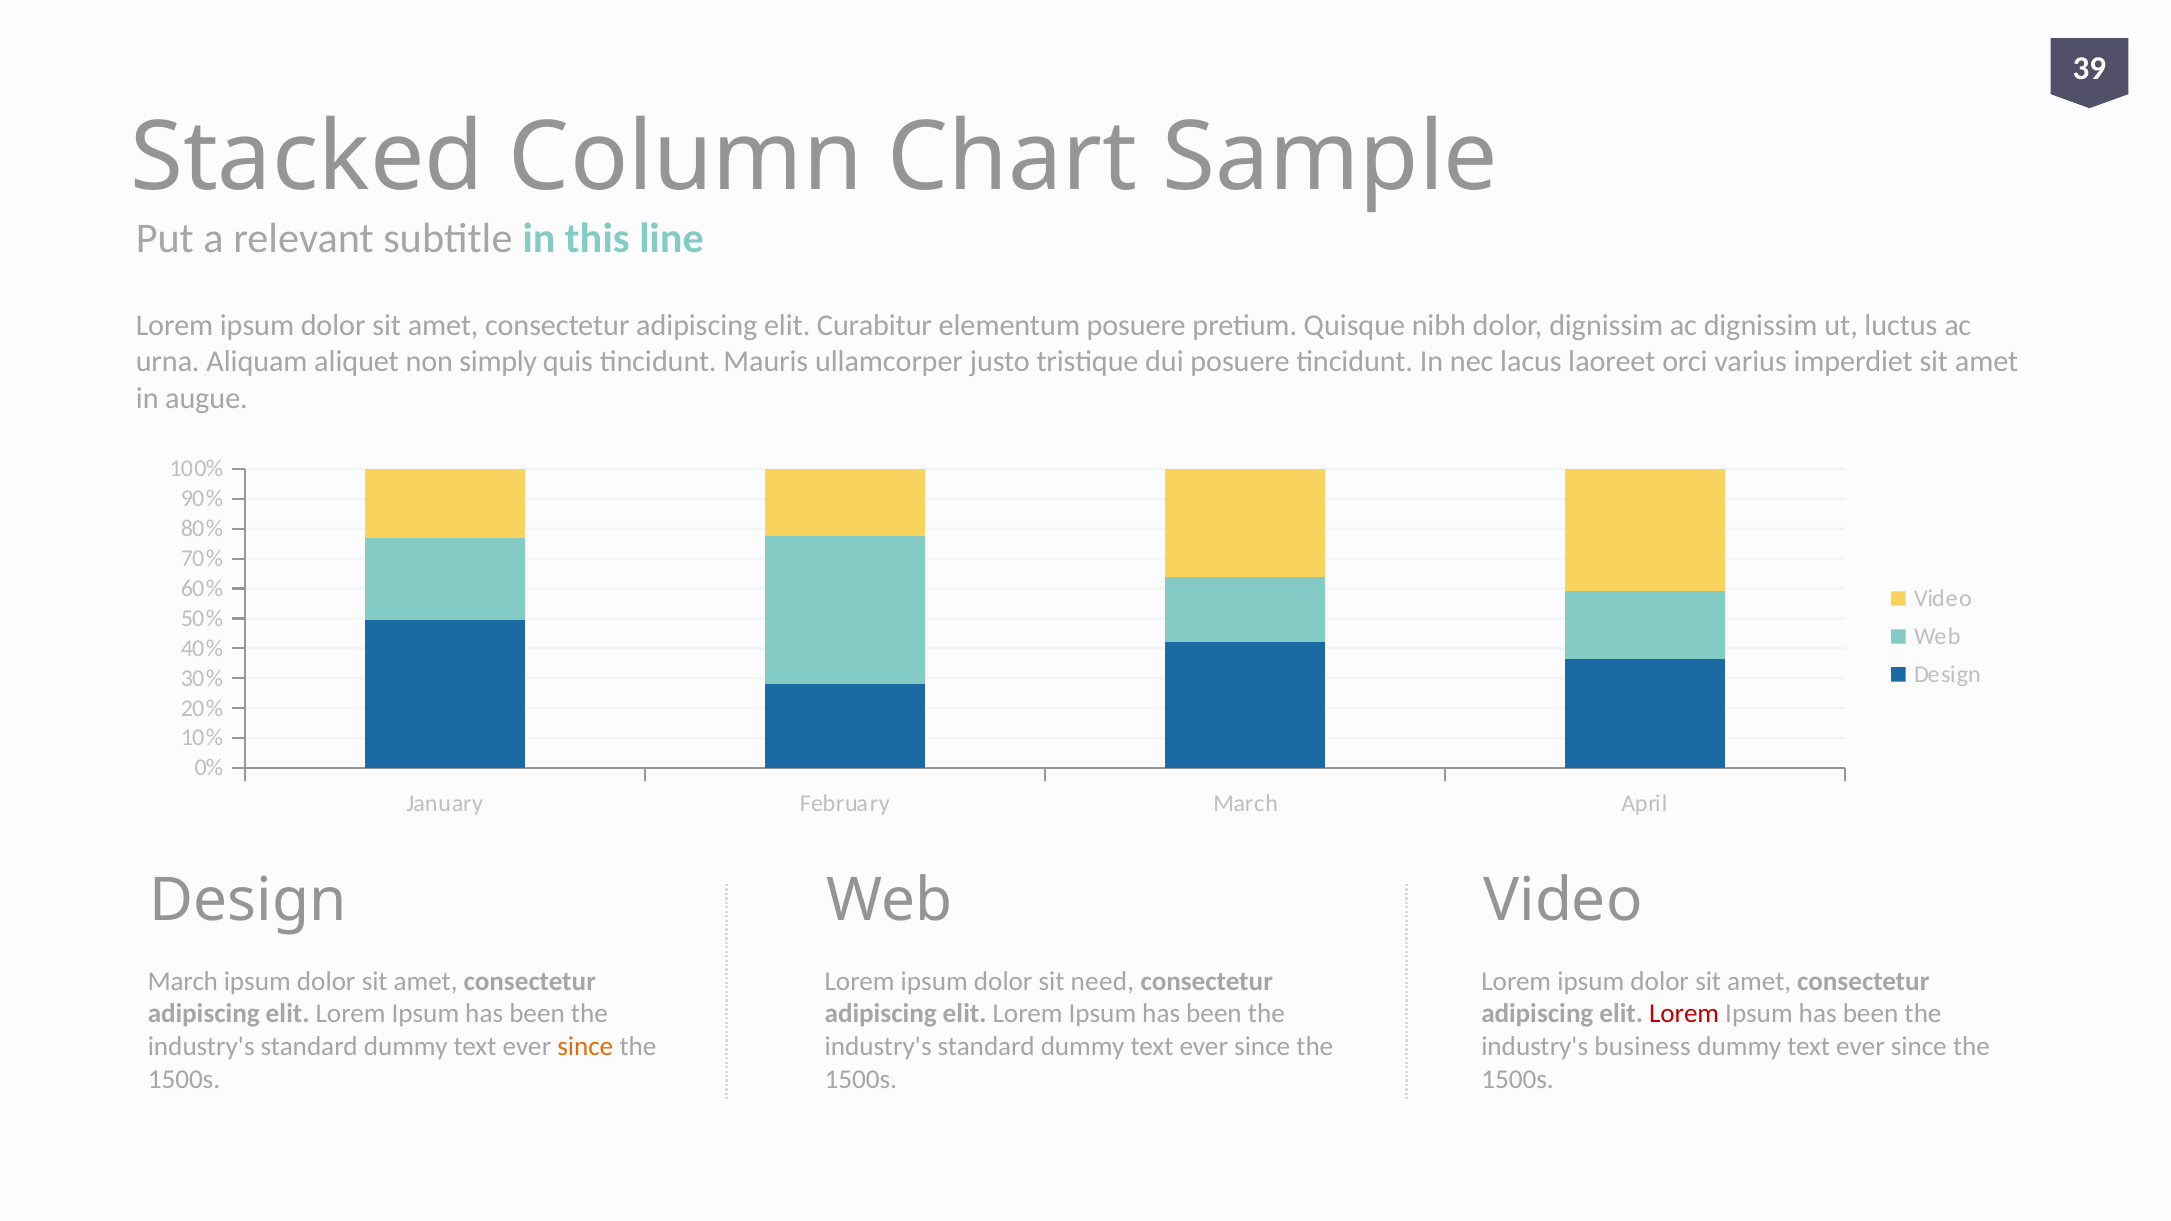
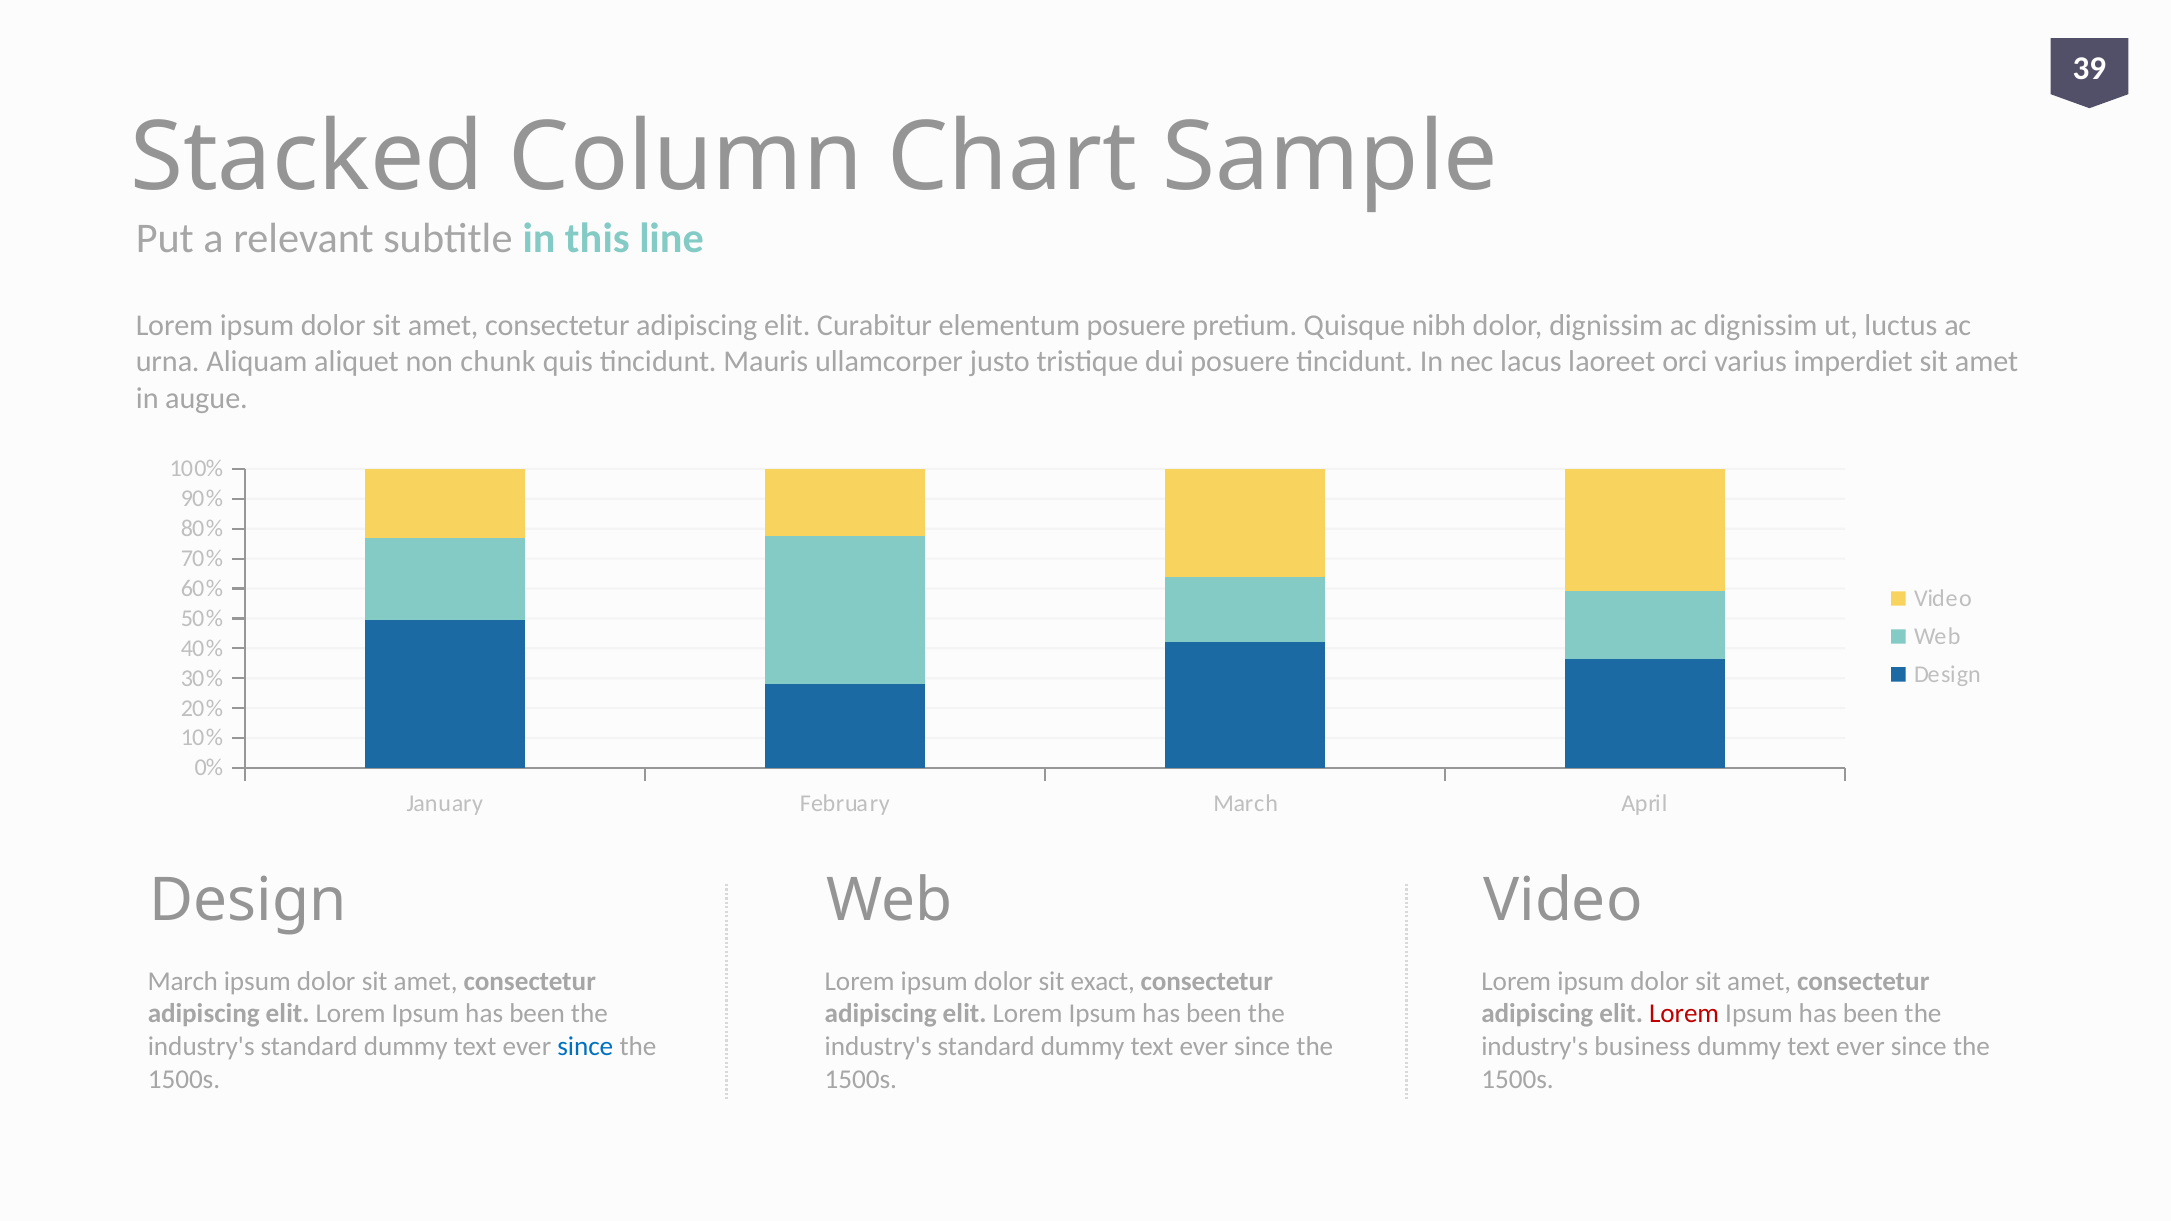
simply: simply -> chunk
need: need -> exact
since at (585, 1047) colour: orange -> blue
